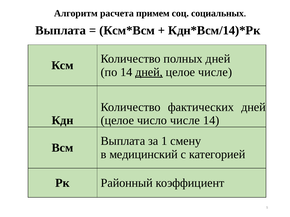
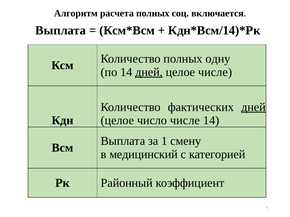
расчета примем: примем -> полных
социальных: социальных -> включается
полных дней: дней -> одну
дней at (254, 107) underline: none -> present
